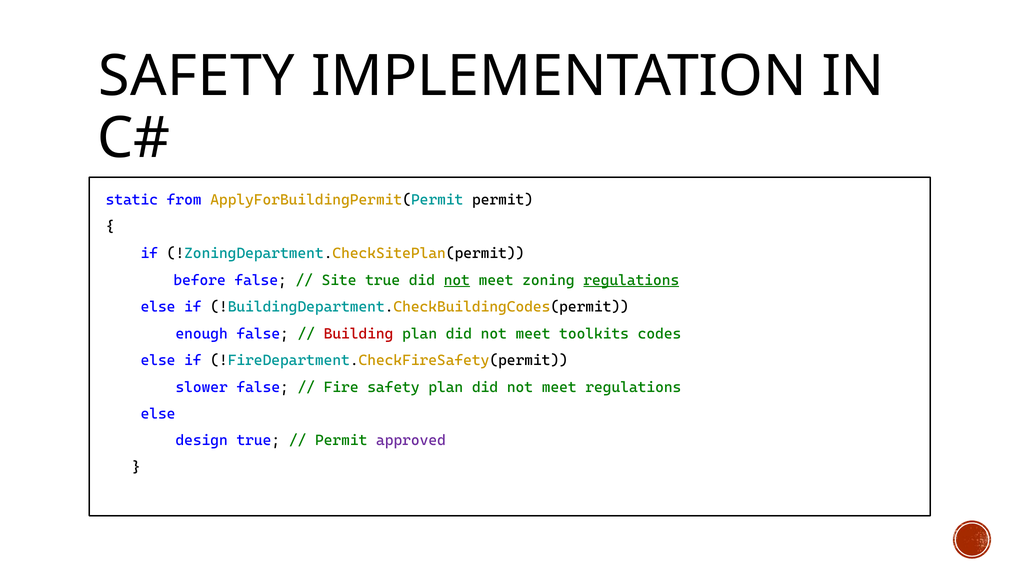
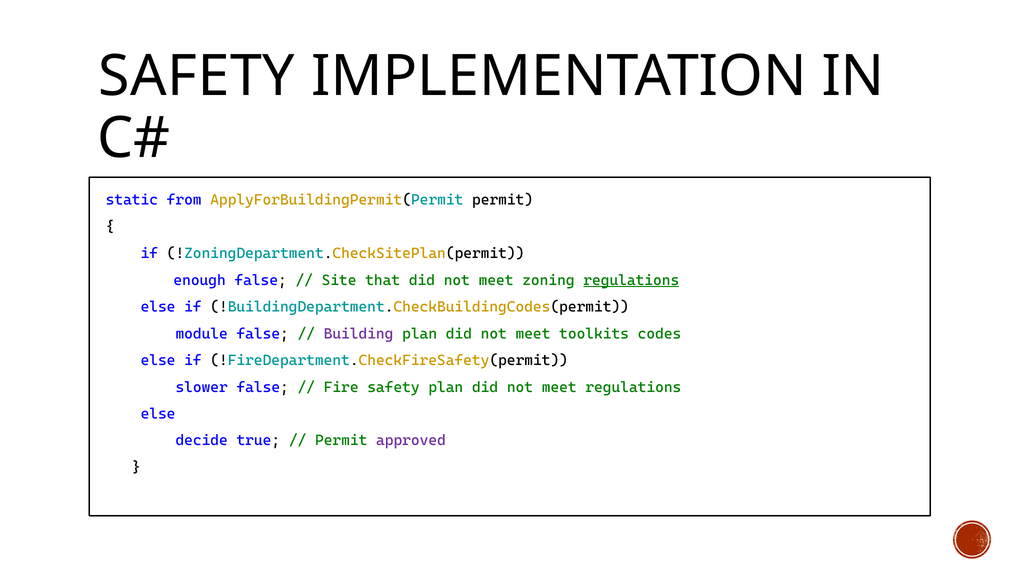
before: before -> enough
Site true: true -> that
not at (457, 280) underline: present -> none
enough: enough -> module
Building colour: red -> purple
design: design -> decide
